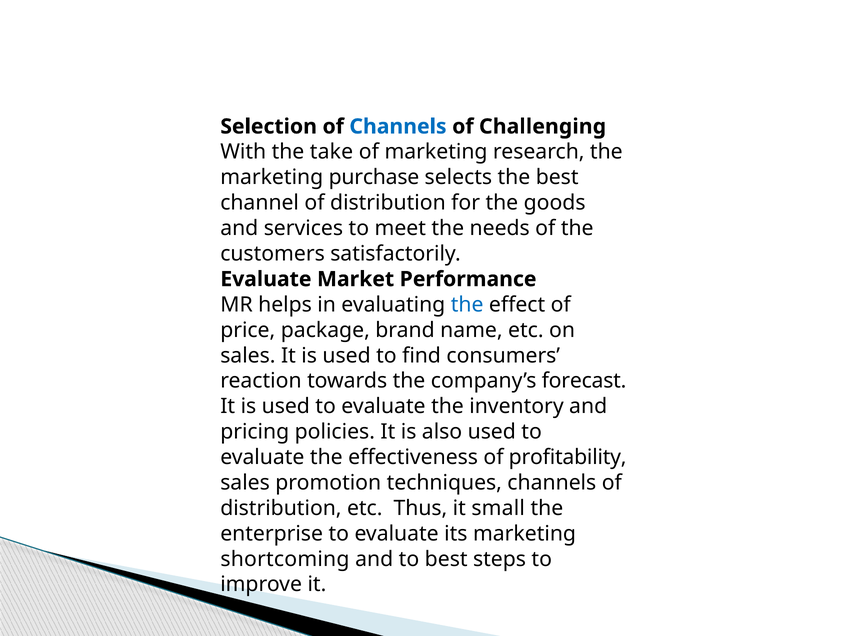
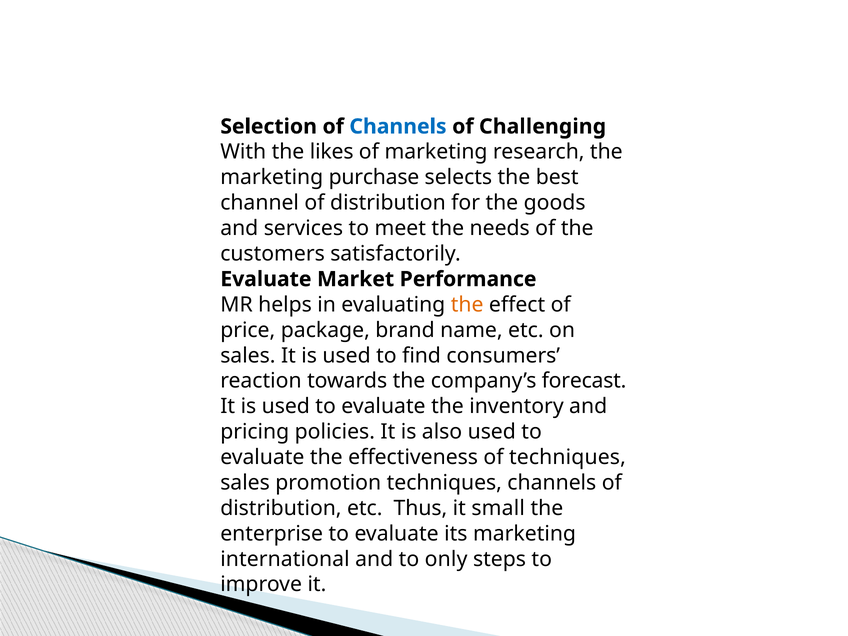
take: take -> likes
the at (467, 305) colour: blue -> orange
of profitability: profitability -> techniques
shortcoming: shortcoming -> international
to best: best -> only
